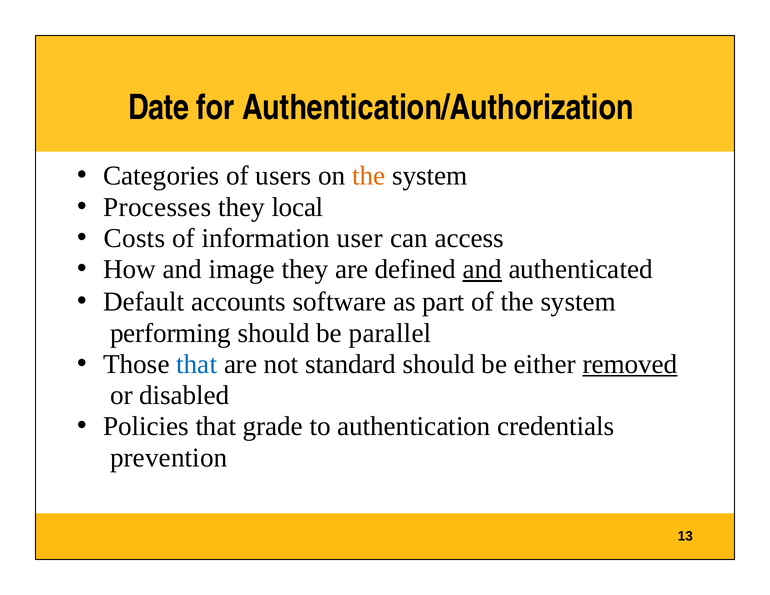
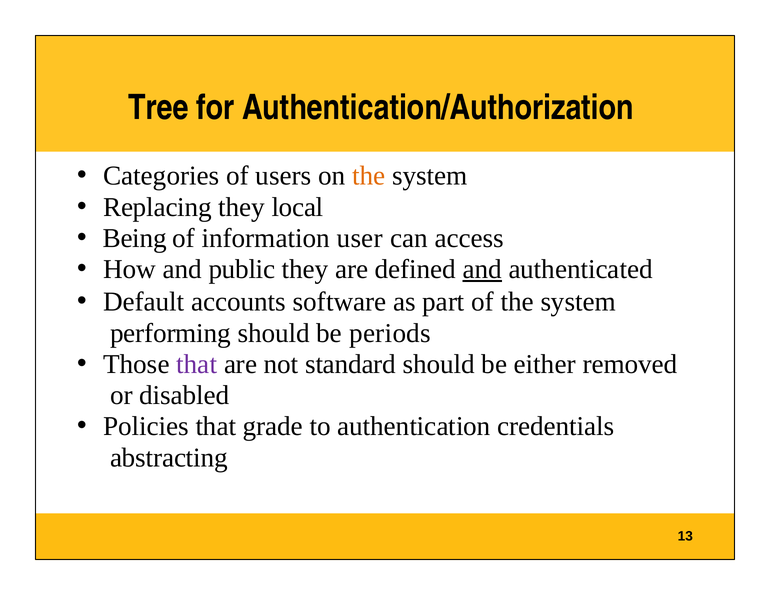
Date: Date -> Tree
Processes: Processes -> Replacing
Costs: Costs -> Being
image: image -> public
parallel: parallel -> periods
that at (197, 364) colour: blue -> purple
removed underline: present -> none
prevention: prevention -> abstracting
